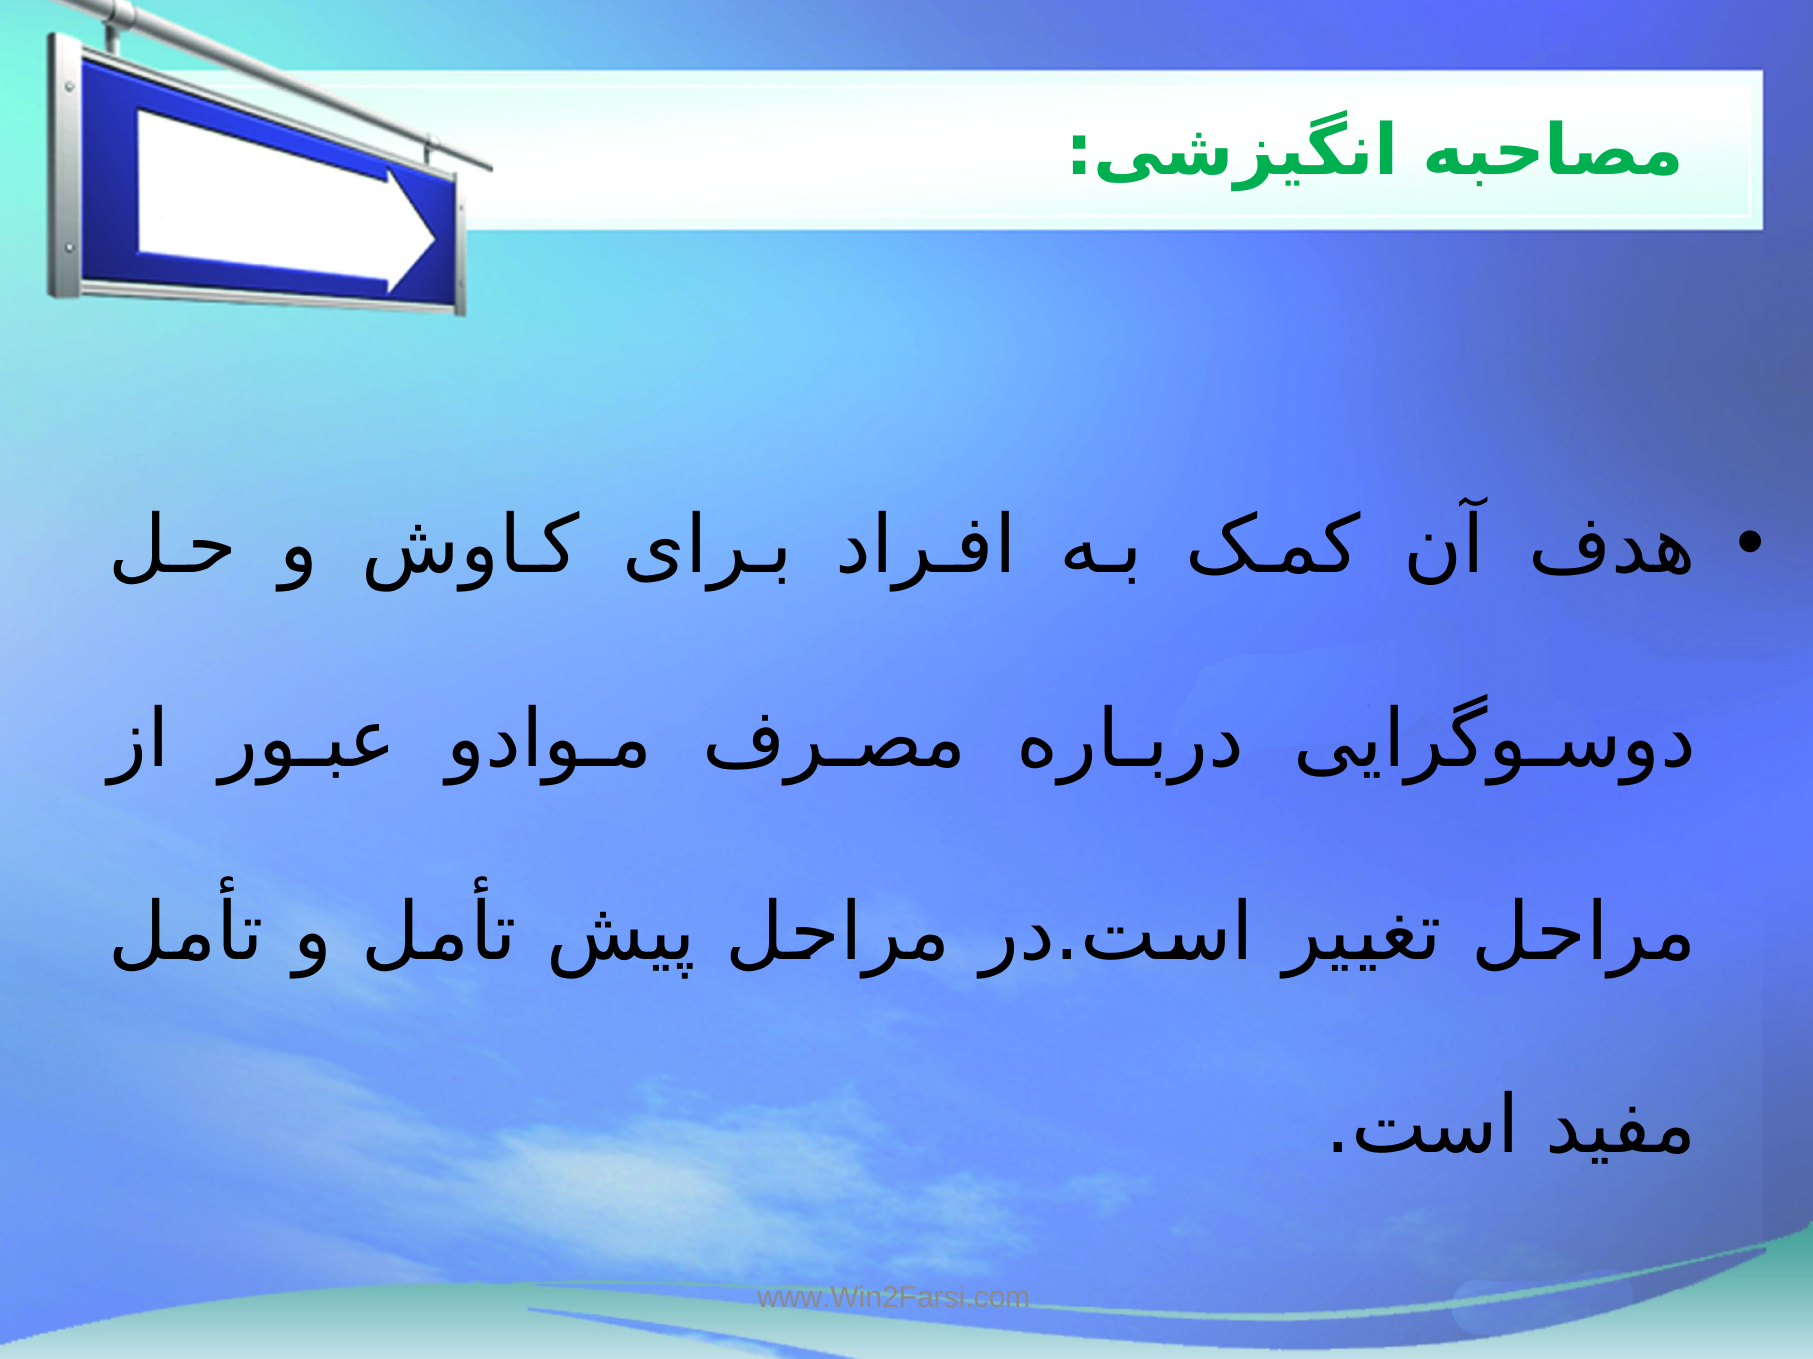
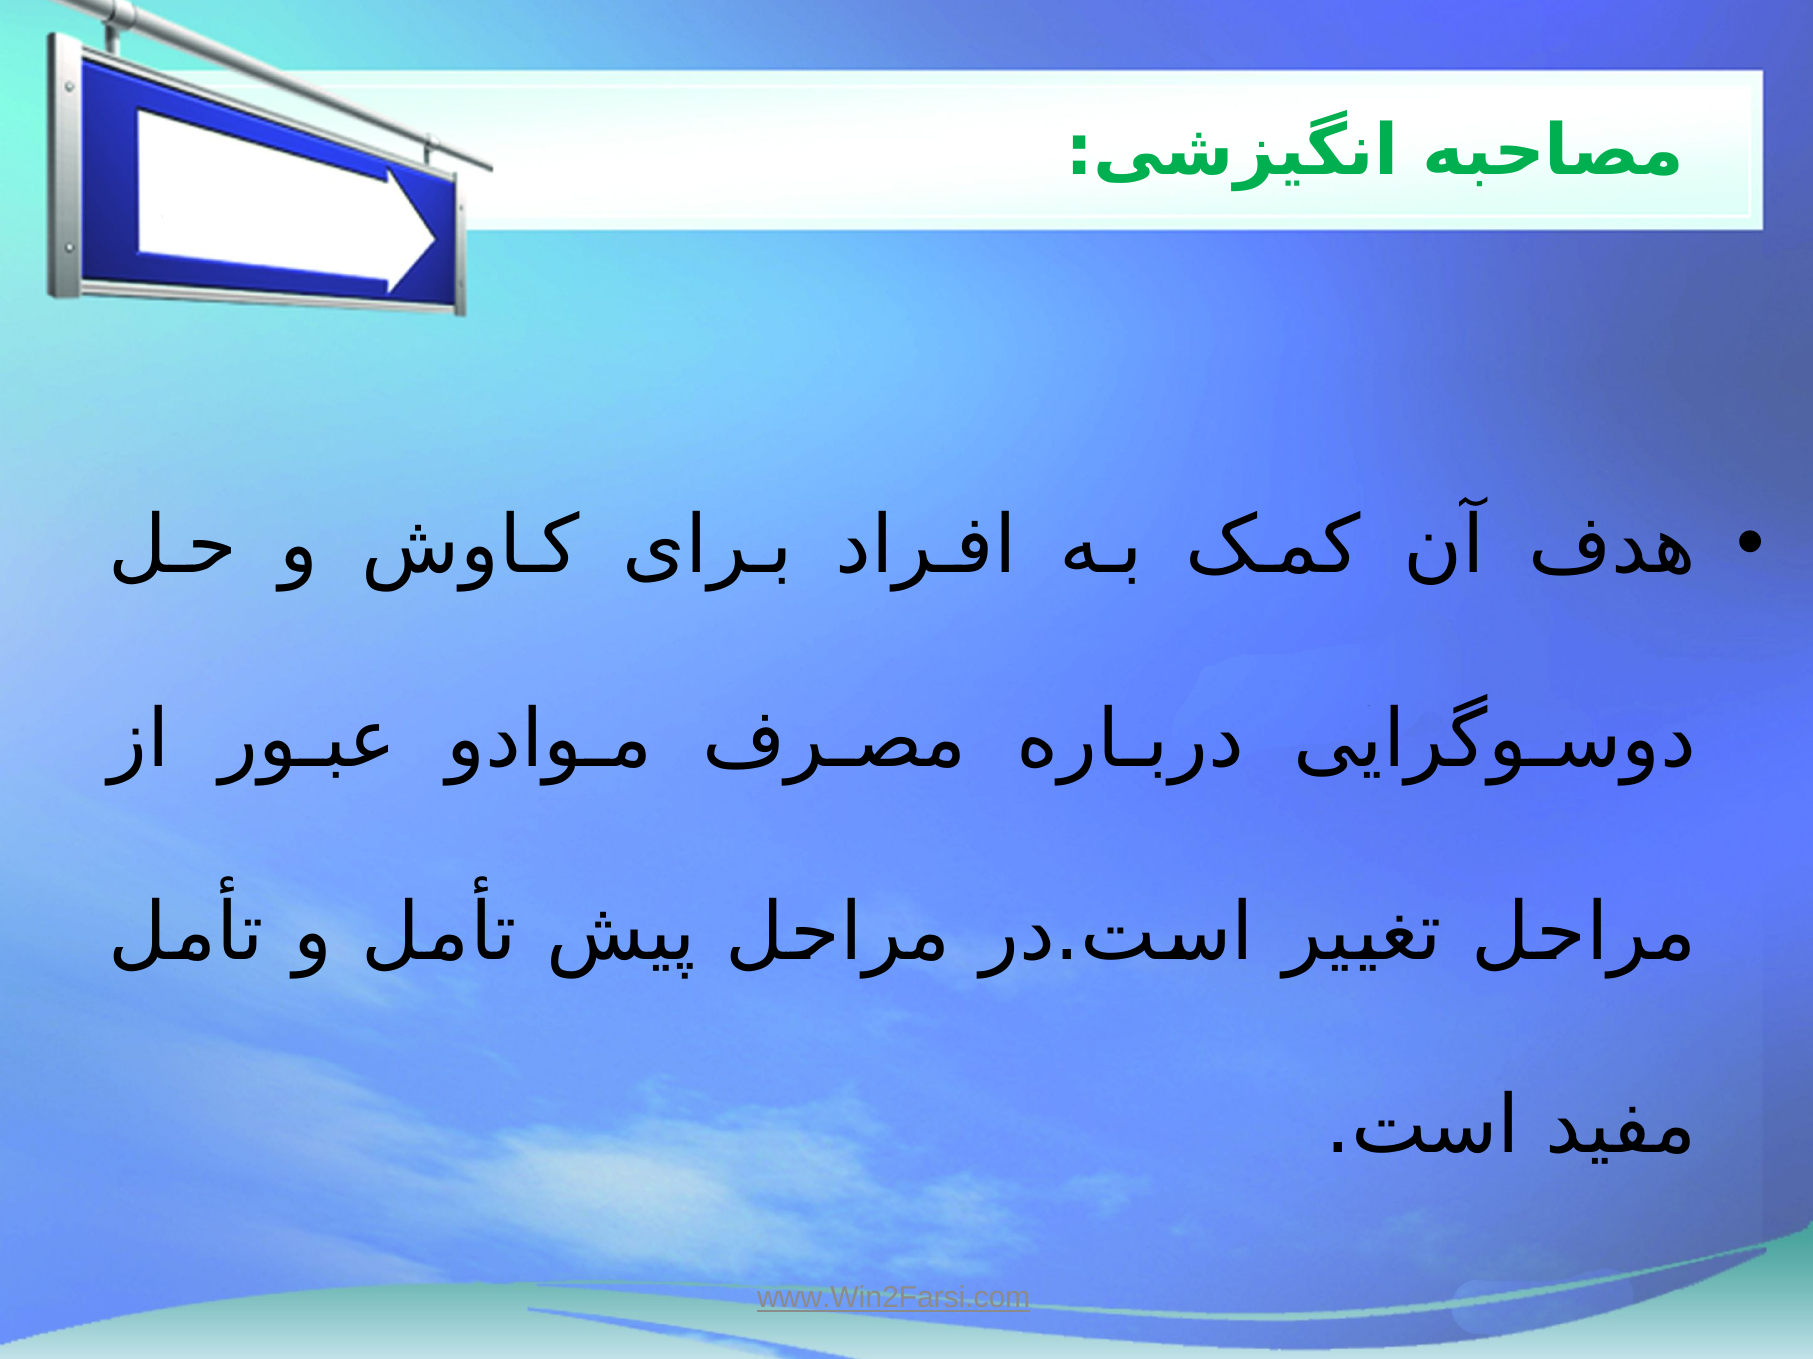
www.Win2Farsi.com underline: none -> present
